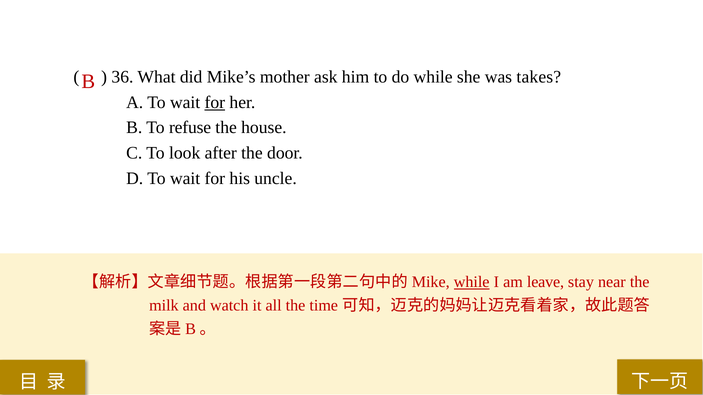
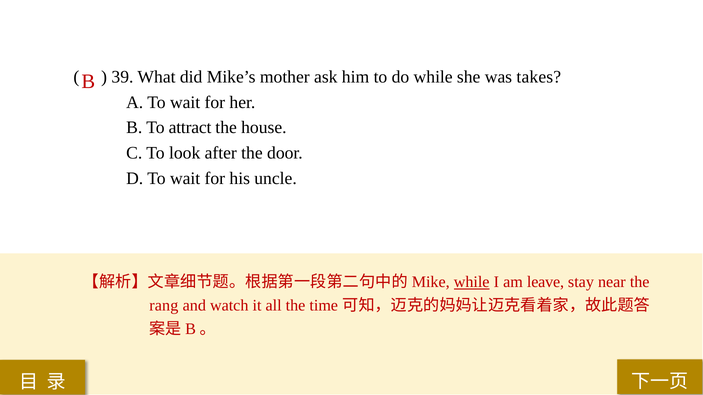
36: 36 -> 39
for at (215, 103) underline: present -> none
refuse: refuse -> attract
milk: milk -> rang
